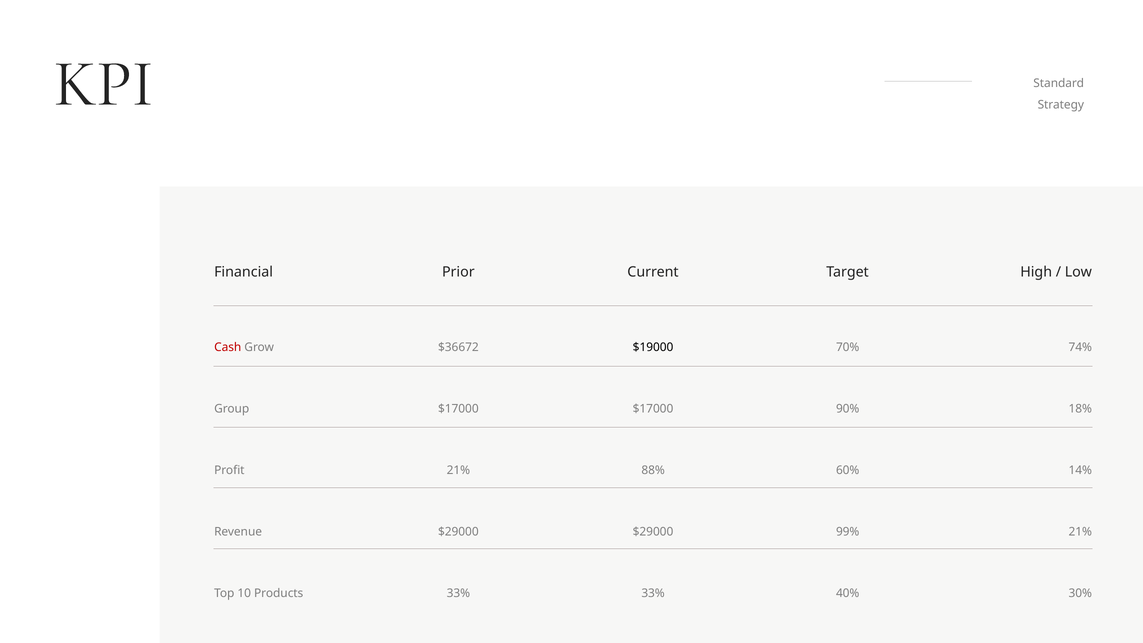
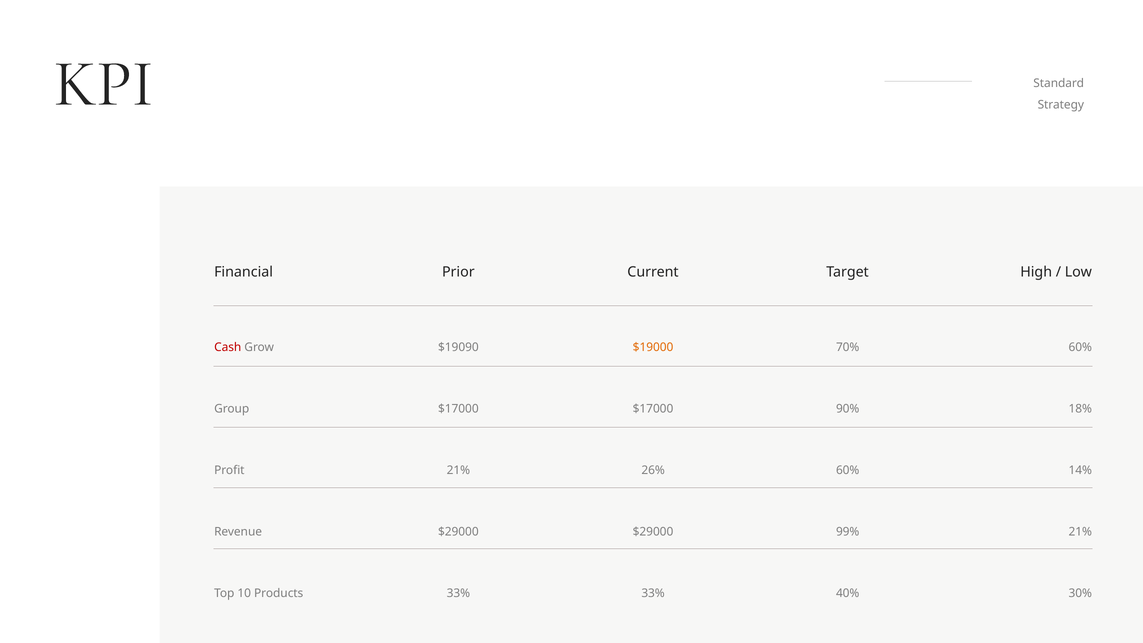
$36672: $36672 -> $19090
$19000 colour: black -> orange
74% at (1080, 347): 74% -> 60%
88%: 88% -> 26%
